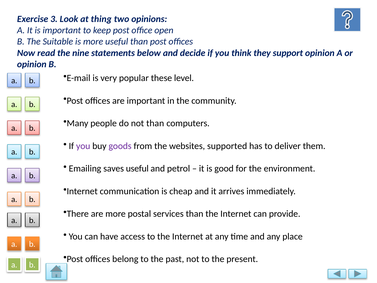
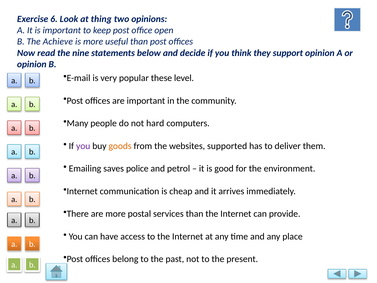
3: 3 -> 6
Suitable: Suitable -> Achieve
not than: than -> hard
goods colour: purple -> orange
saves useful: useful -> police
